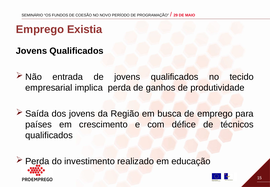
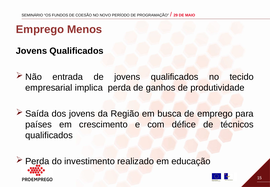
Existia: Existia -> Menos
